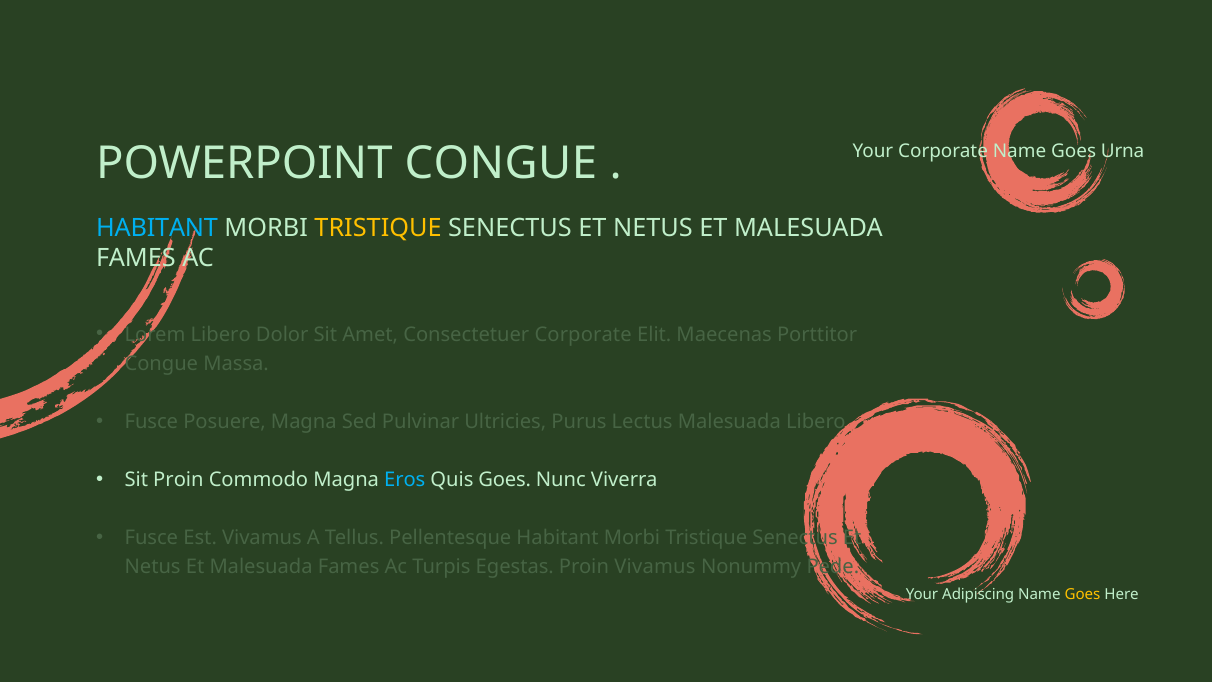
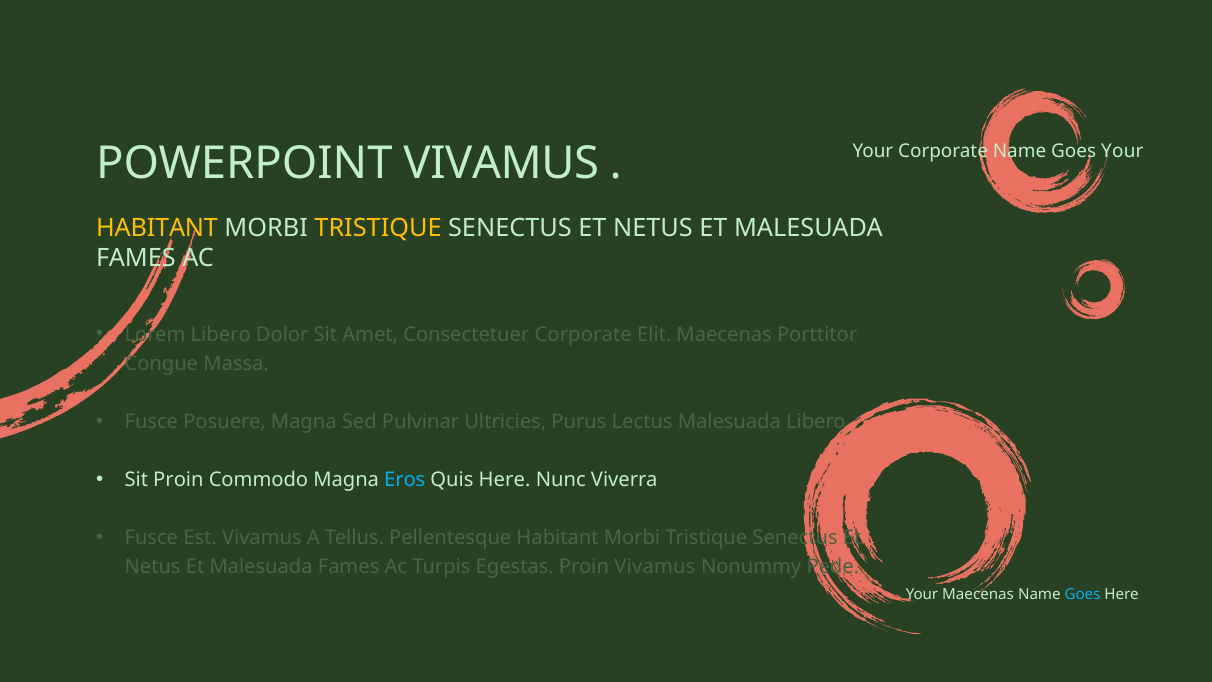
Goes Urna: Urna -> Your
POWERPOINT CONGUE: CONGUE -> VIVAMUS
HABITANT at (157, 228) colour: light blue -> yellow
Quis Goes: Goes -> Here
Your Adipiscing: Adipiscing -> Maecenas
Goes at (1083, 594) colour: yellow -> light blue
